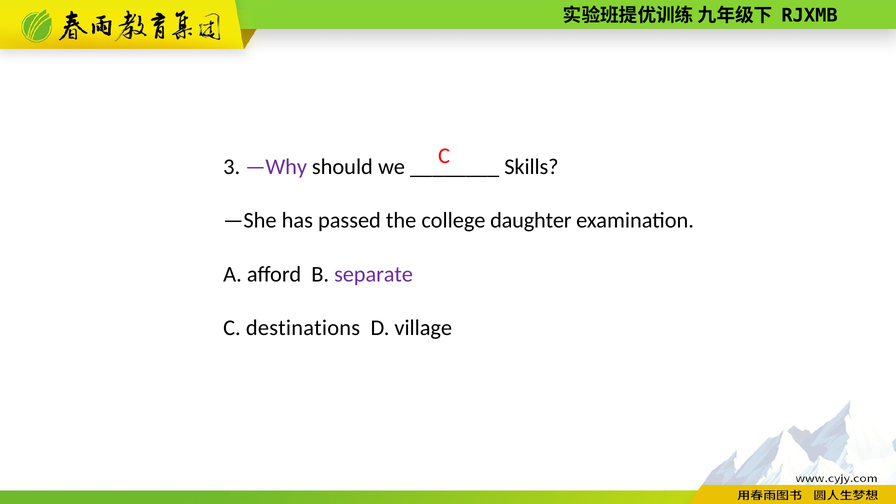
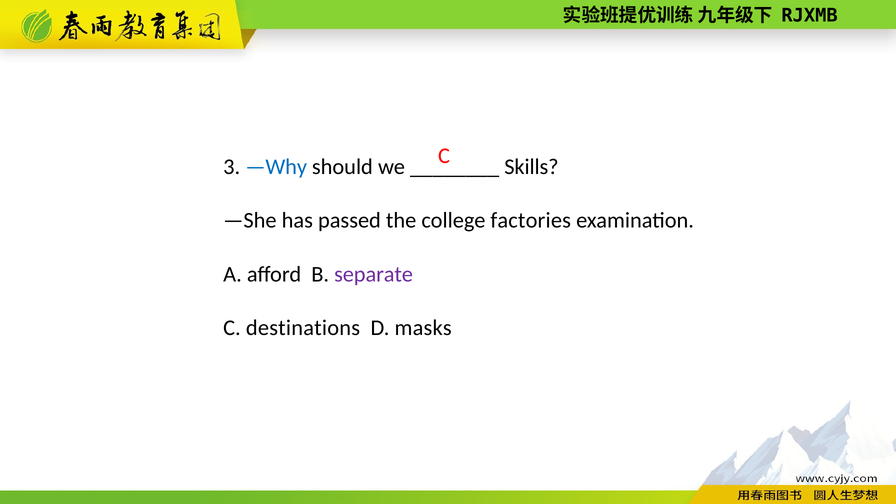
—Why colour: purple -> blue
daughter: daughter -> factories
village: village -> masks
